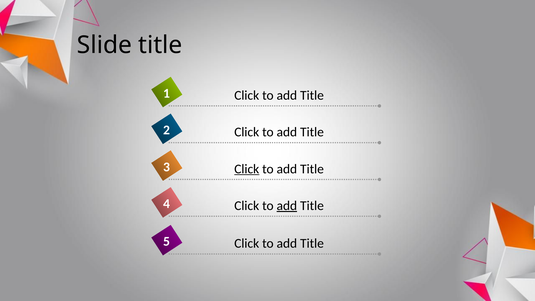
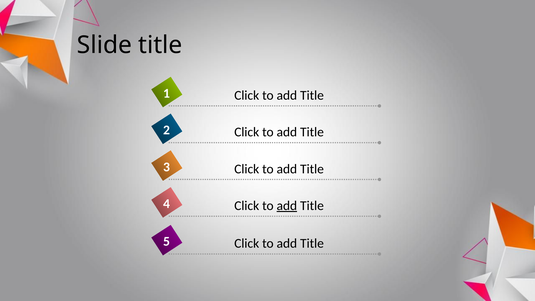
Click at (247, 169) underline: present -> none
